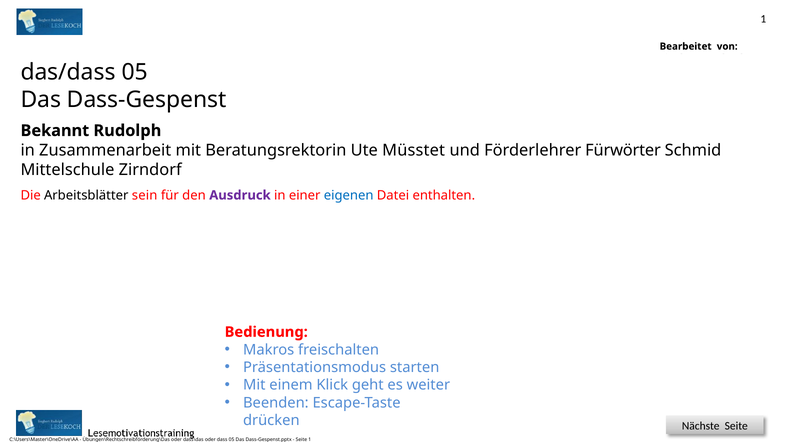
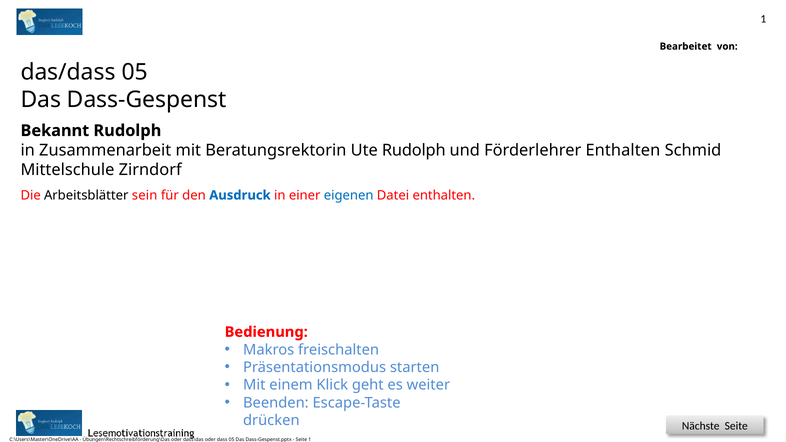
Müsstet at (414, 150): Müsstet -> Rudolph
Förderlehrer Fürwörter: Fürwörter -> Enthalten
Ausdruck colour: purple -> blue
